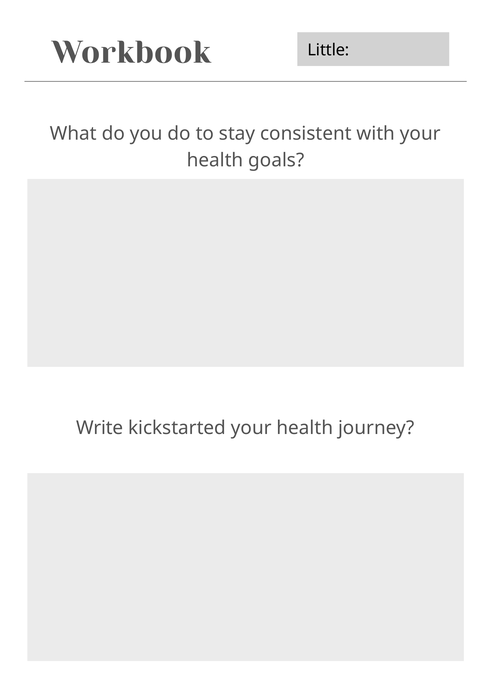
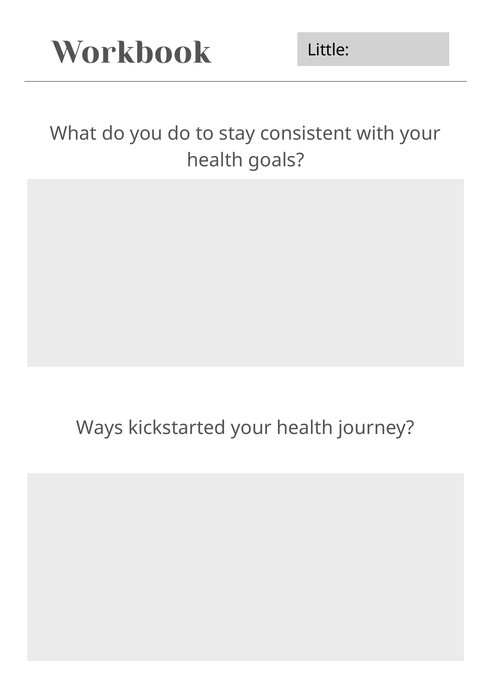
Write: Write -> Ways
